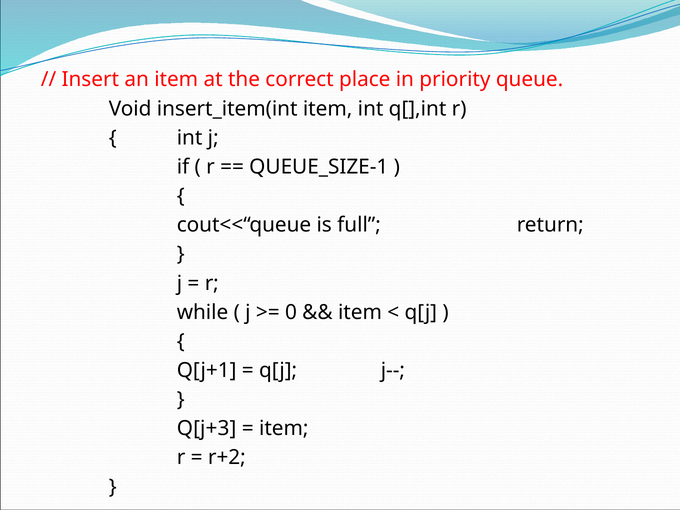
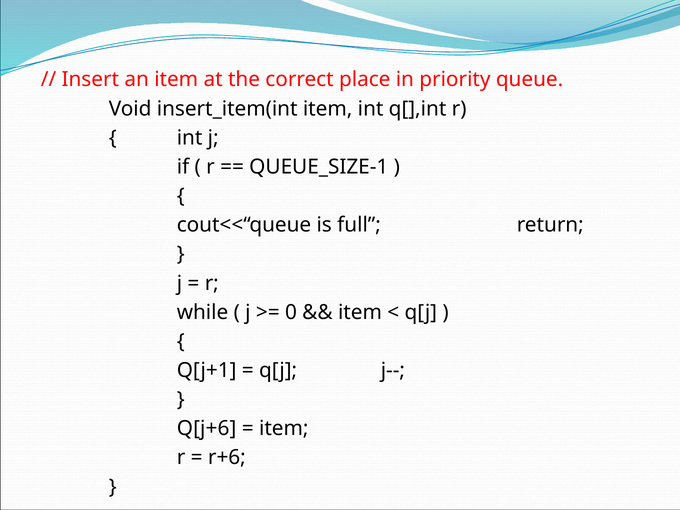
Q[j+3: Q[j+3 -> Q[j+6
r+2: r+2 -> r+6
